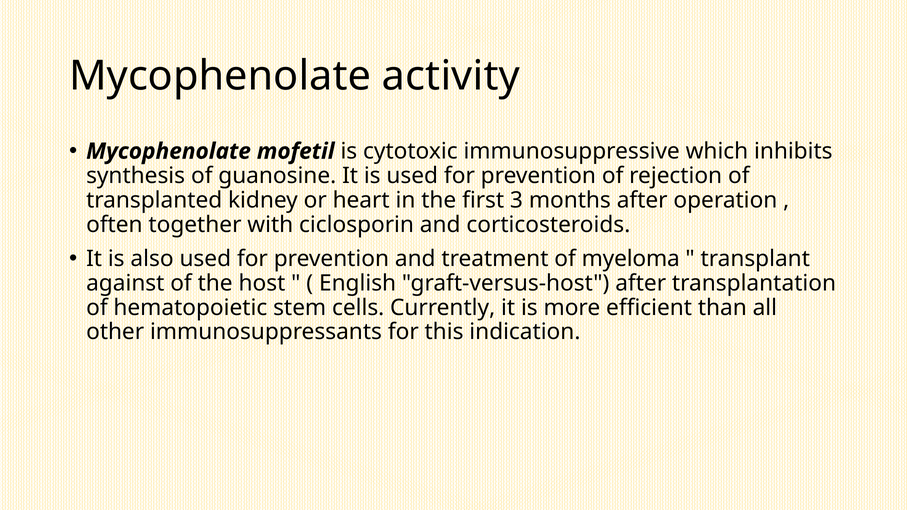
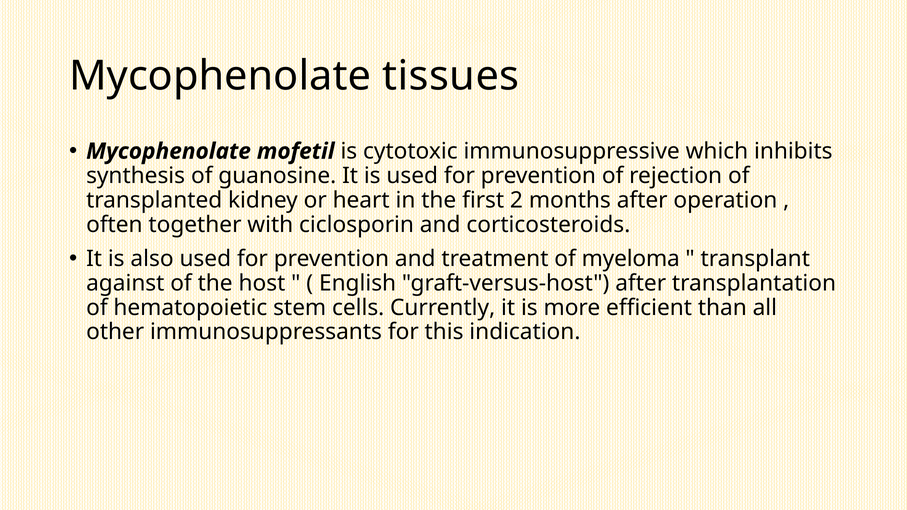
activity: activity -> tissues
3: 3 -> 2
